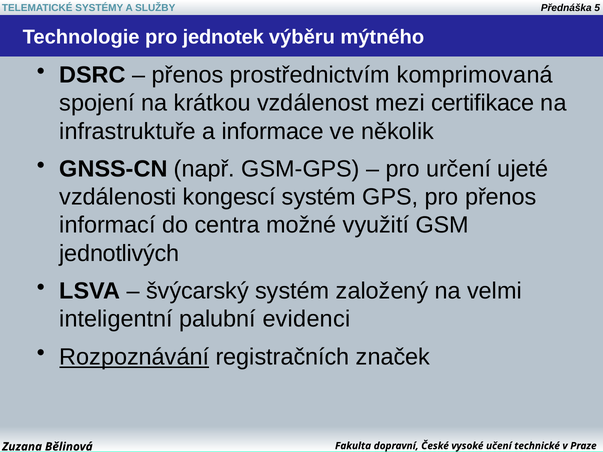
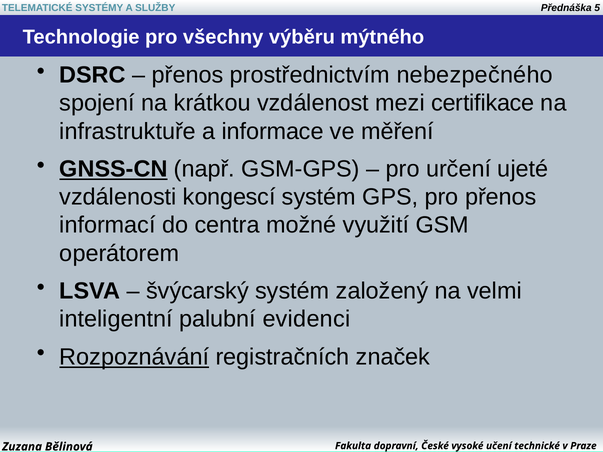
jednotek: jednotek -> všechny
komprimovaná: komprimovaná -> nebezpečného
několik: několik -> měření
GNSS-CN underline: none -> present
jednotlivých: jednotlivých -> operátorem
